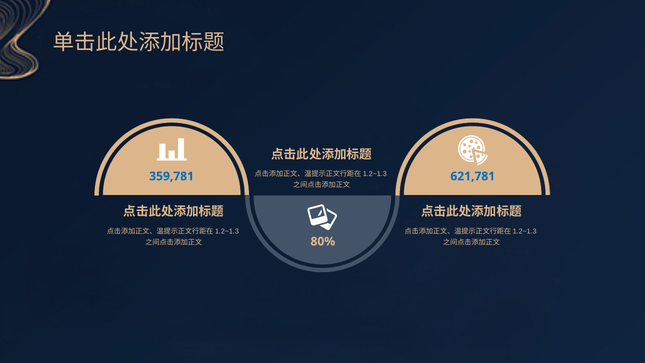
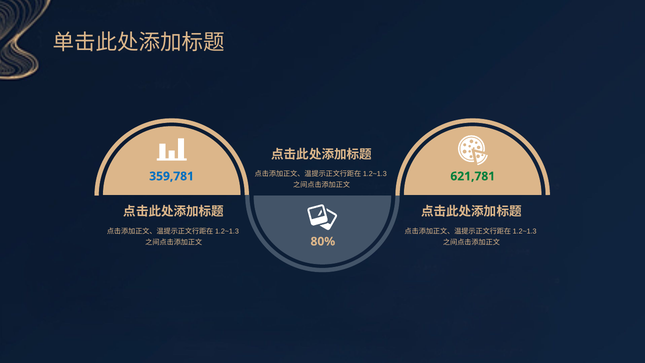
621,781 colour: blue -> green
